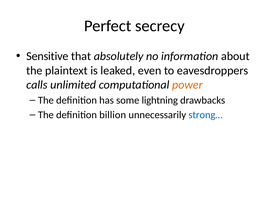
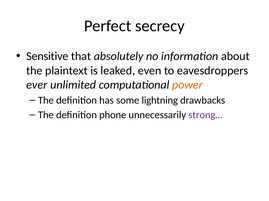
calls: calls -> ever
billion: billion -> phone
strong… colour: blue -> purple
